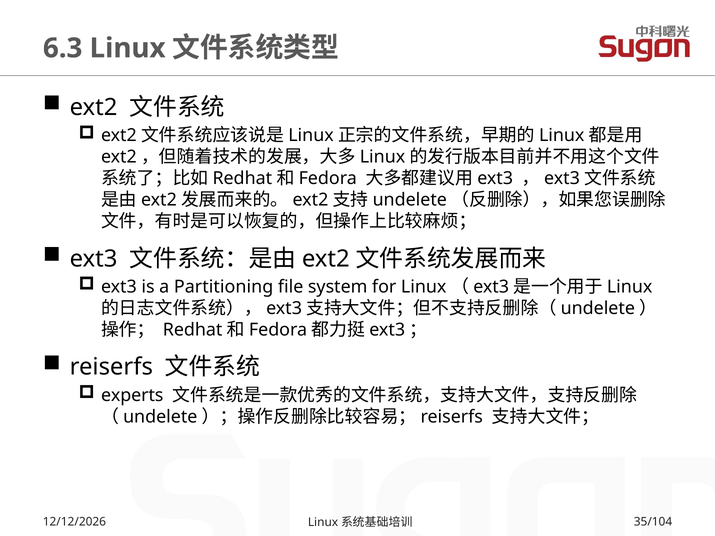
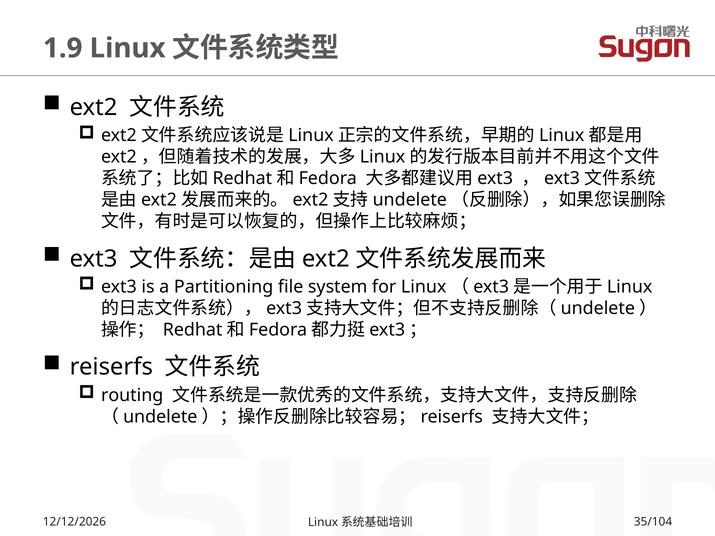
6.3: 6.3 -> 1.9
experts: experts -> routing
